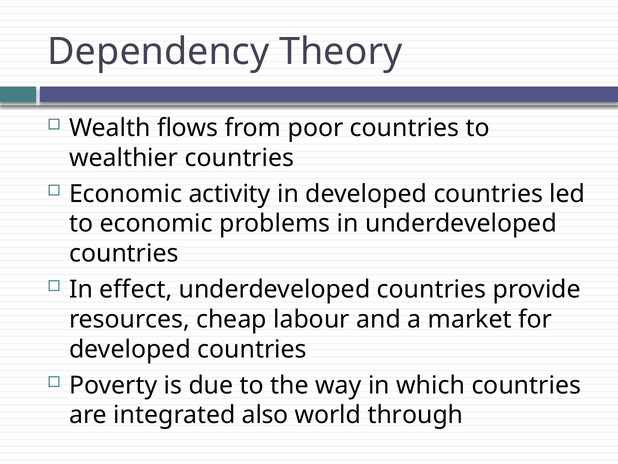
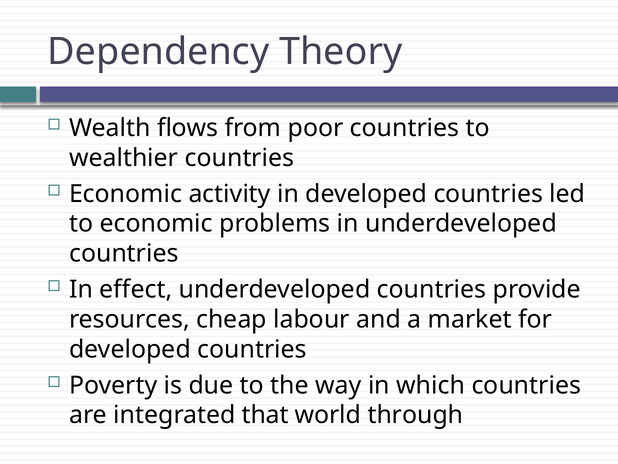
also: also -> that
